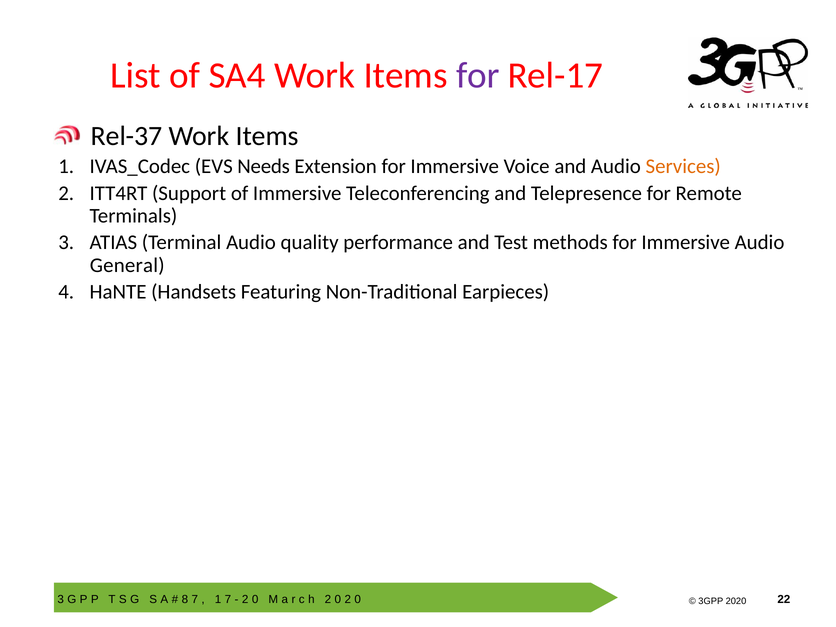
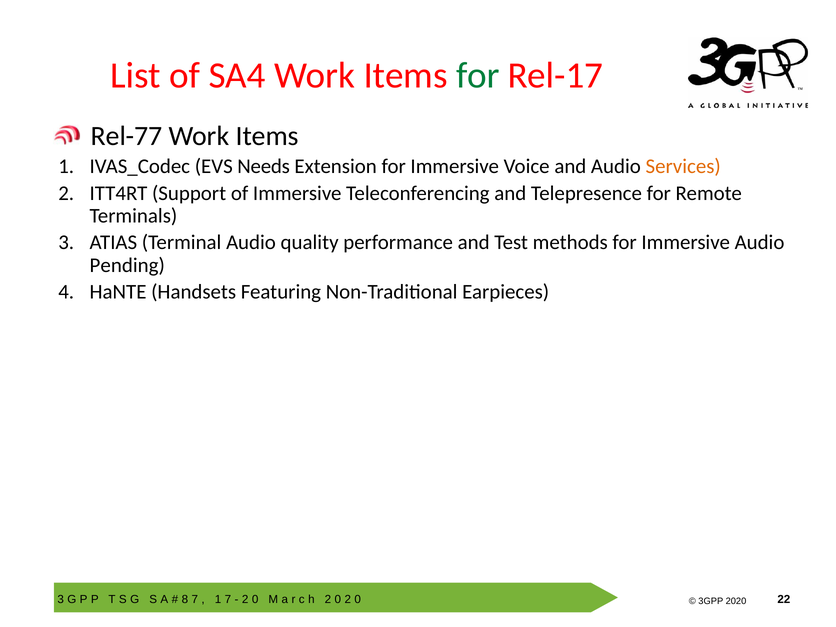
for at (478, 76) colour: purple -> green
Rel-37: Rel-37 -> Rel-77
General: General -> Pending
